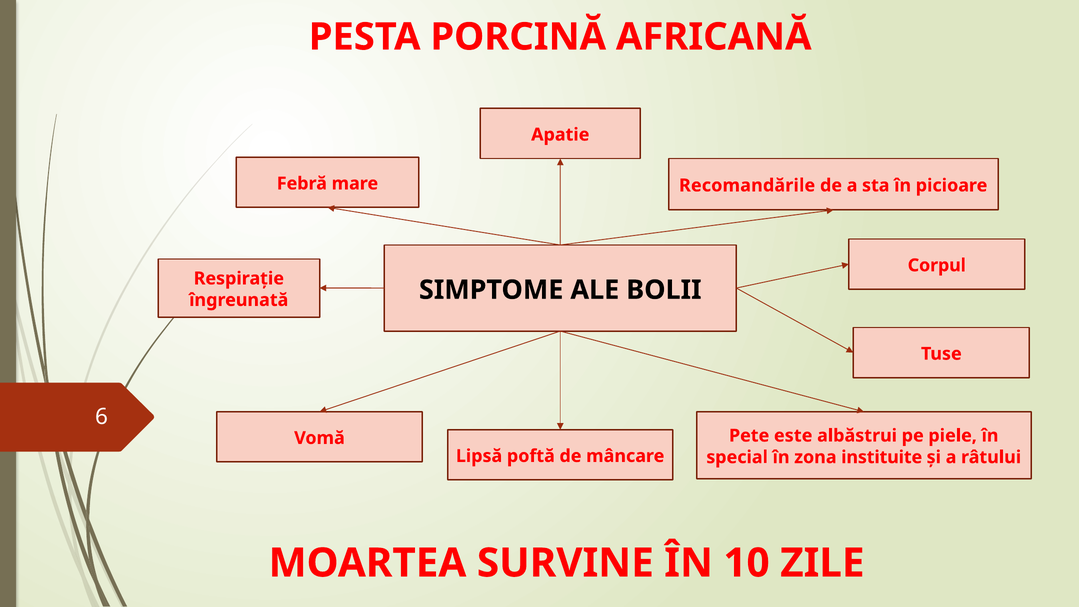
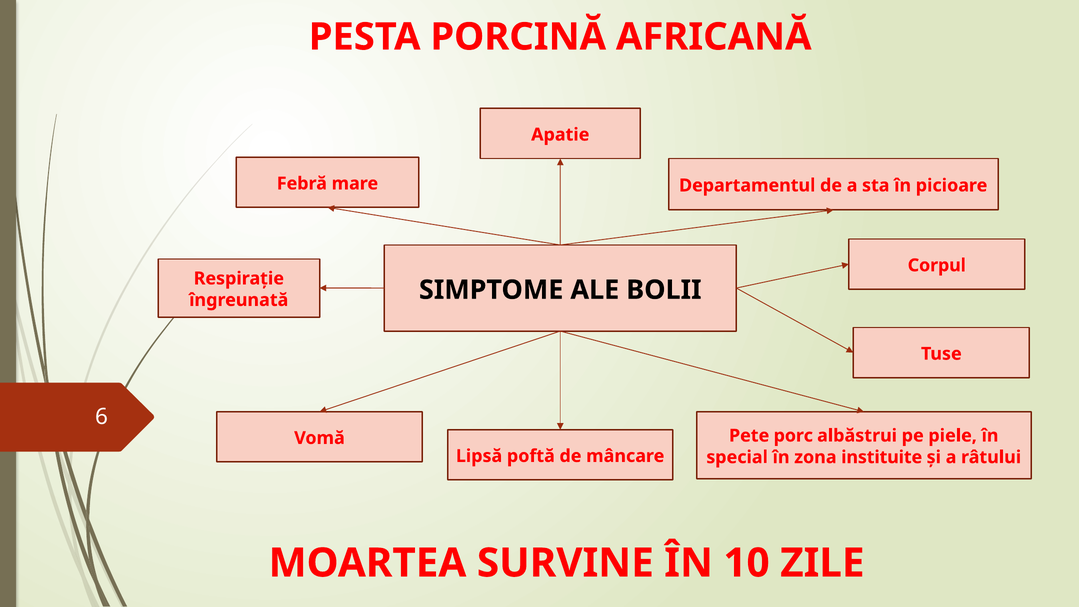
Recomandările: Recomandările -> Departamentul
este: este -> porc
